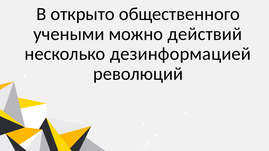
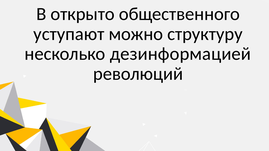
учеными: учеными -> уступают
действий: действий -> структуру
